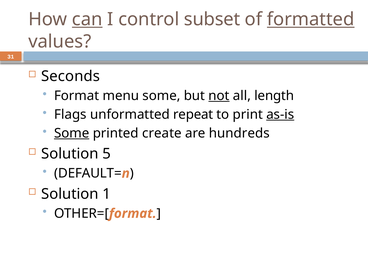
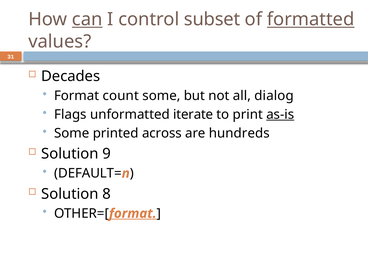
Seconds: Seconds -> Decades
menu: menu -> count
not underline: present -> none
length: length -> dialog
repeat: repeat -> iterate
Some at (72, 133) underline: present -> none
create: create -> across
5: 5 -> 9
1: 1 -> 8
format at (133, 213) underline: none -> present
